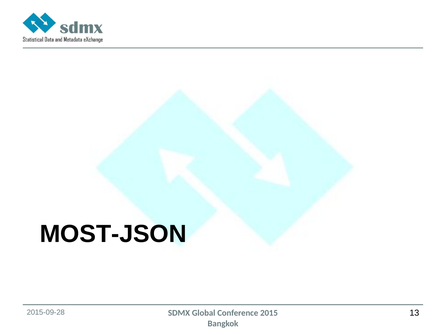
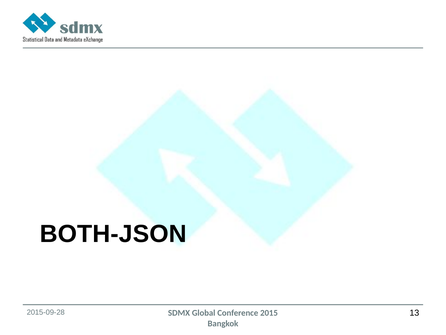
MOST-JSON: MOST-JSON -> BOTH-JSON
